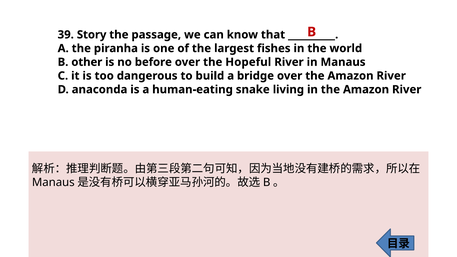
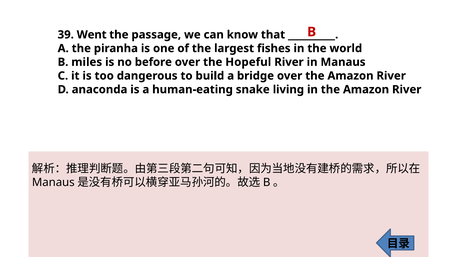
Story: Story -> Went
other: other -> miles
